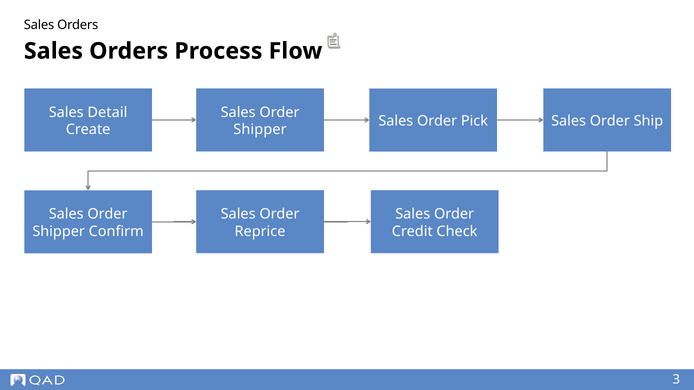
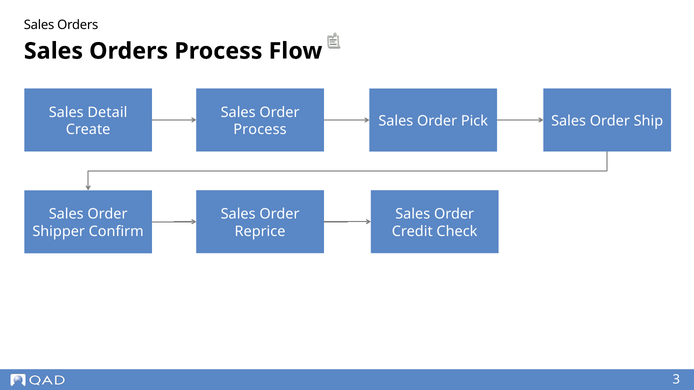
Shipper at (260, 130): Shipper -> Process
